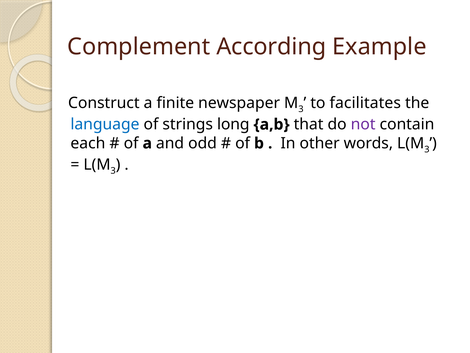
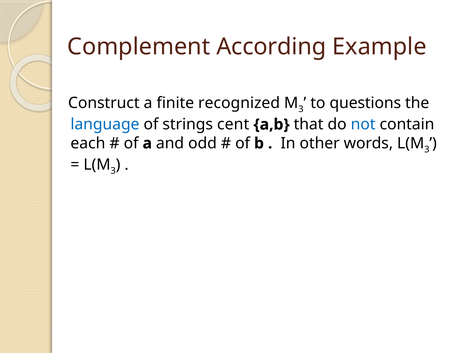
newspaper: newspaper -> recognized
facilitates: facilitates -> questions
long: long -> cent
not colour: purple -> blue
